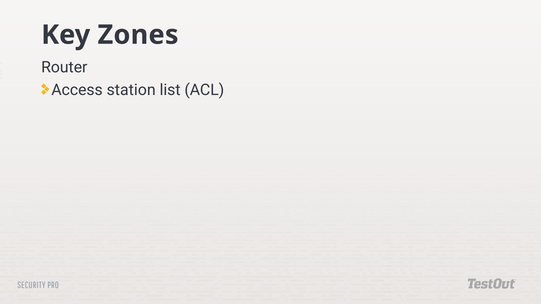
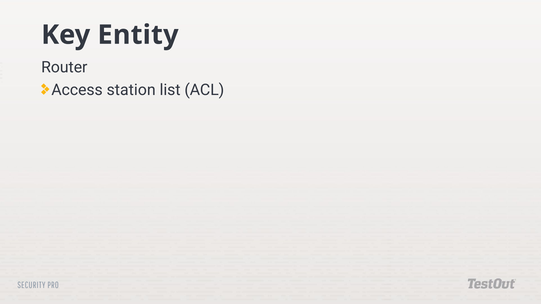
Zones: Zones -> Entity
